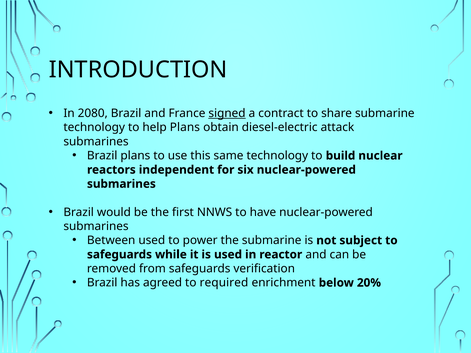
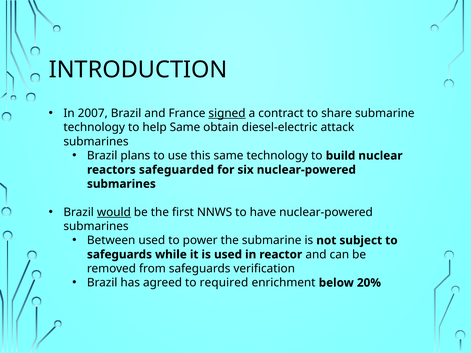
2080: 2080 -> 2007
help Plans: Plans -> Same
independent: independent -> safeguarded
would underline: none -> present
